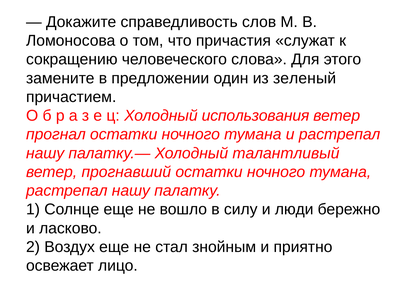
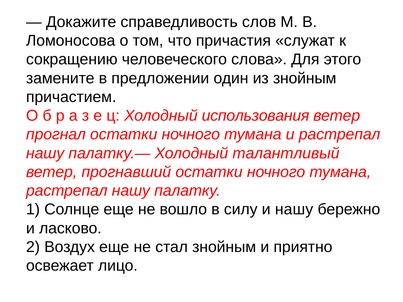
из зеленый: зеленый -> знойным
и люди: люди -> нашу
